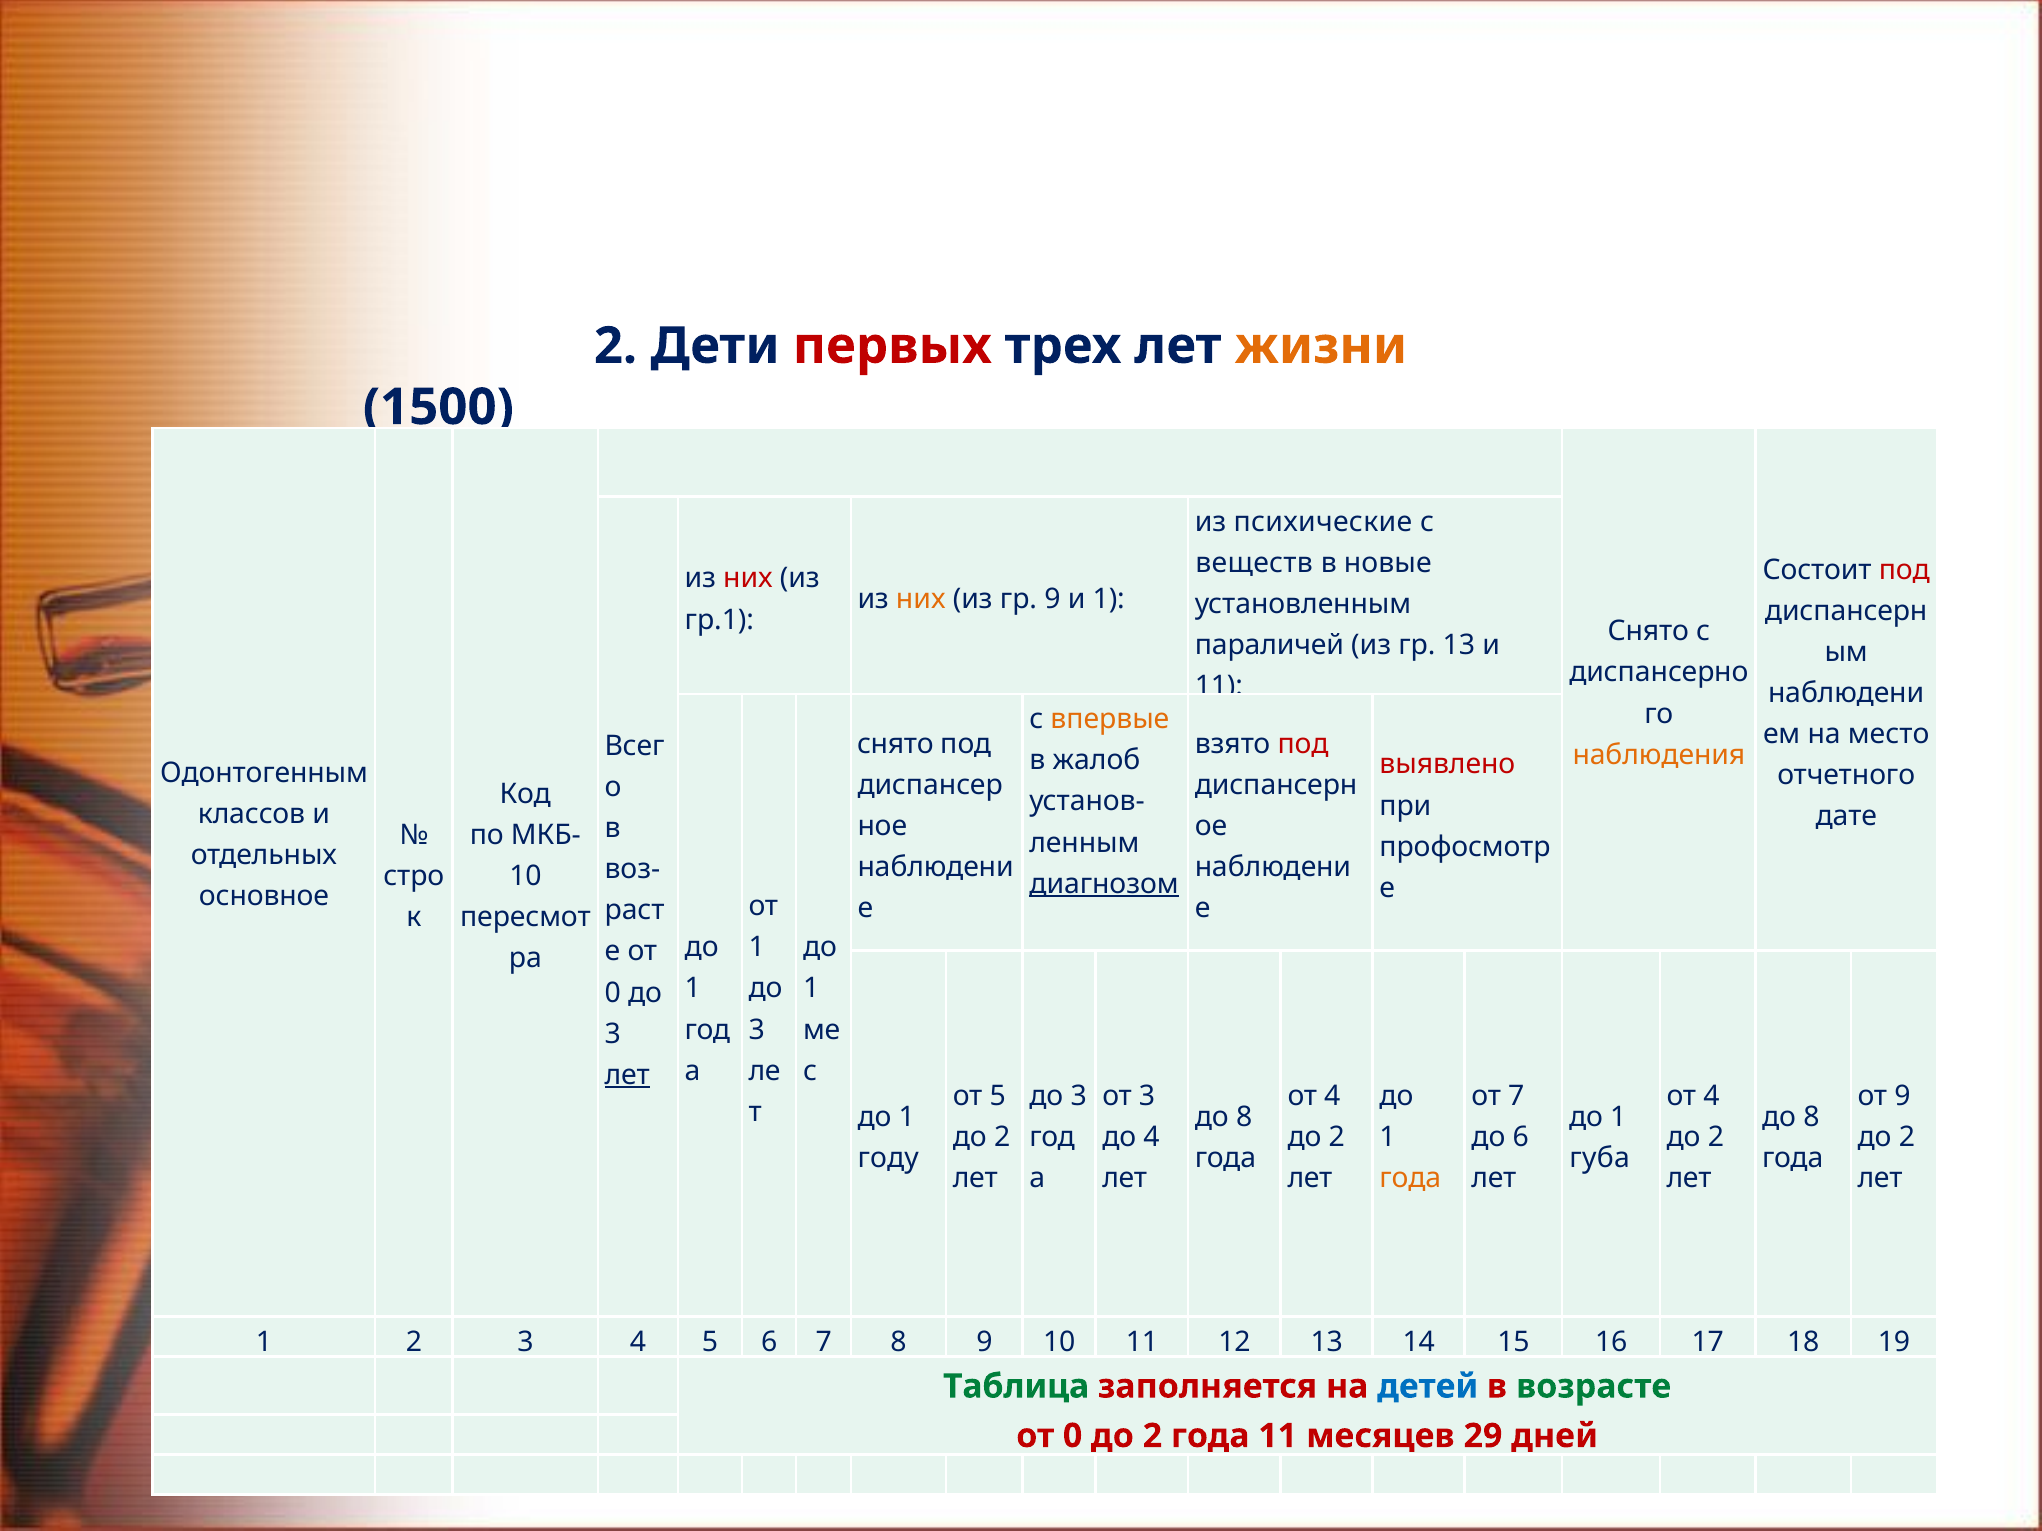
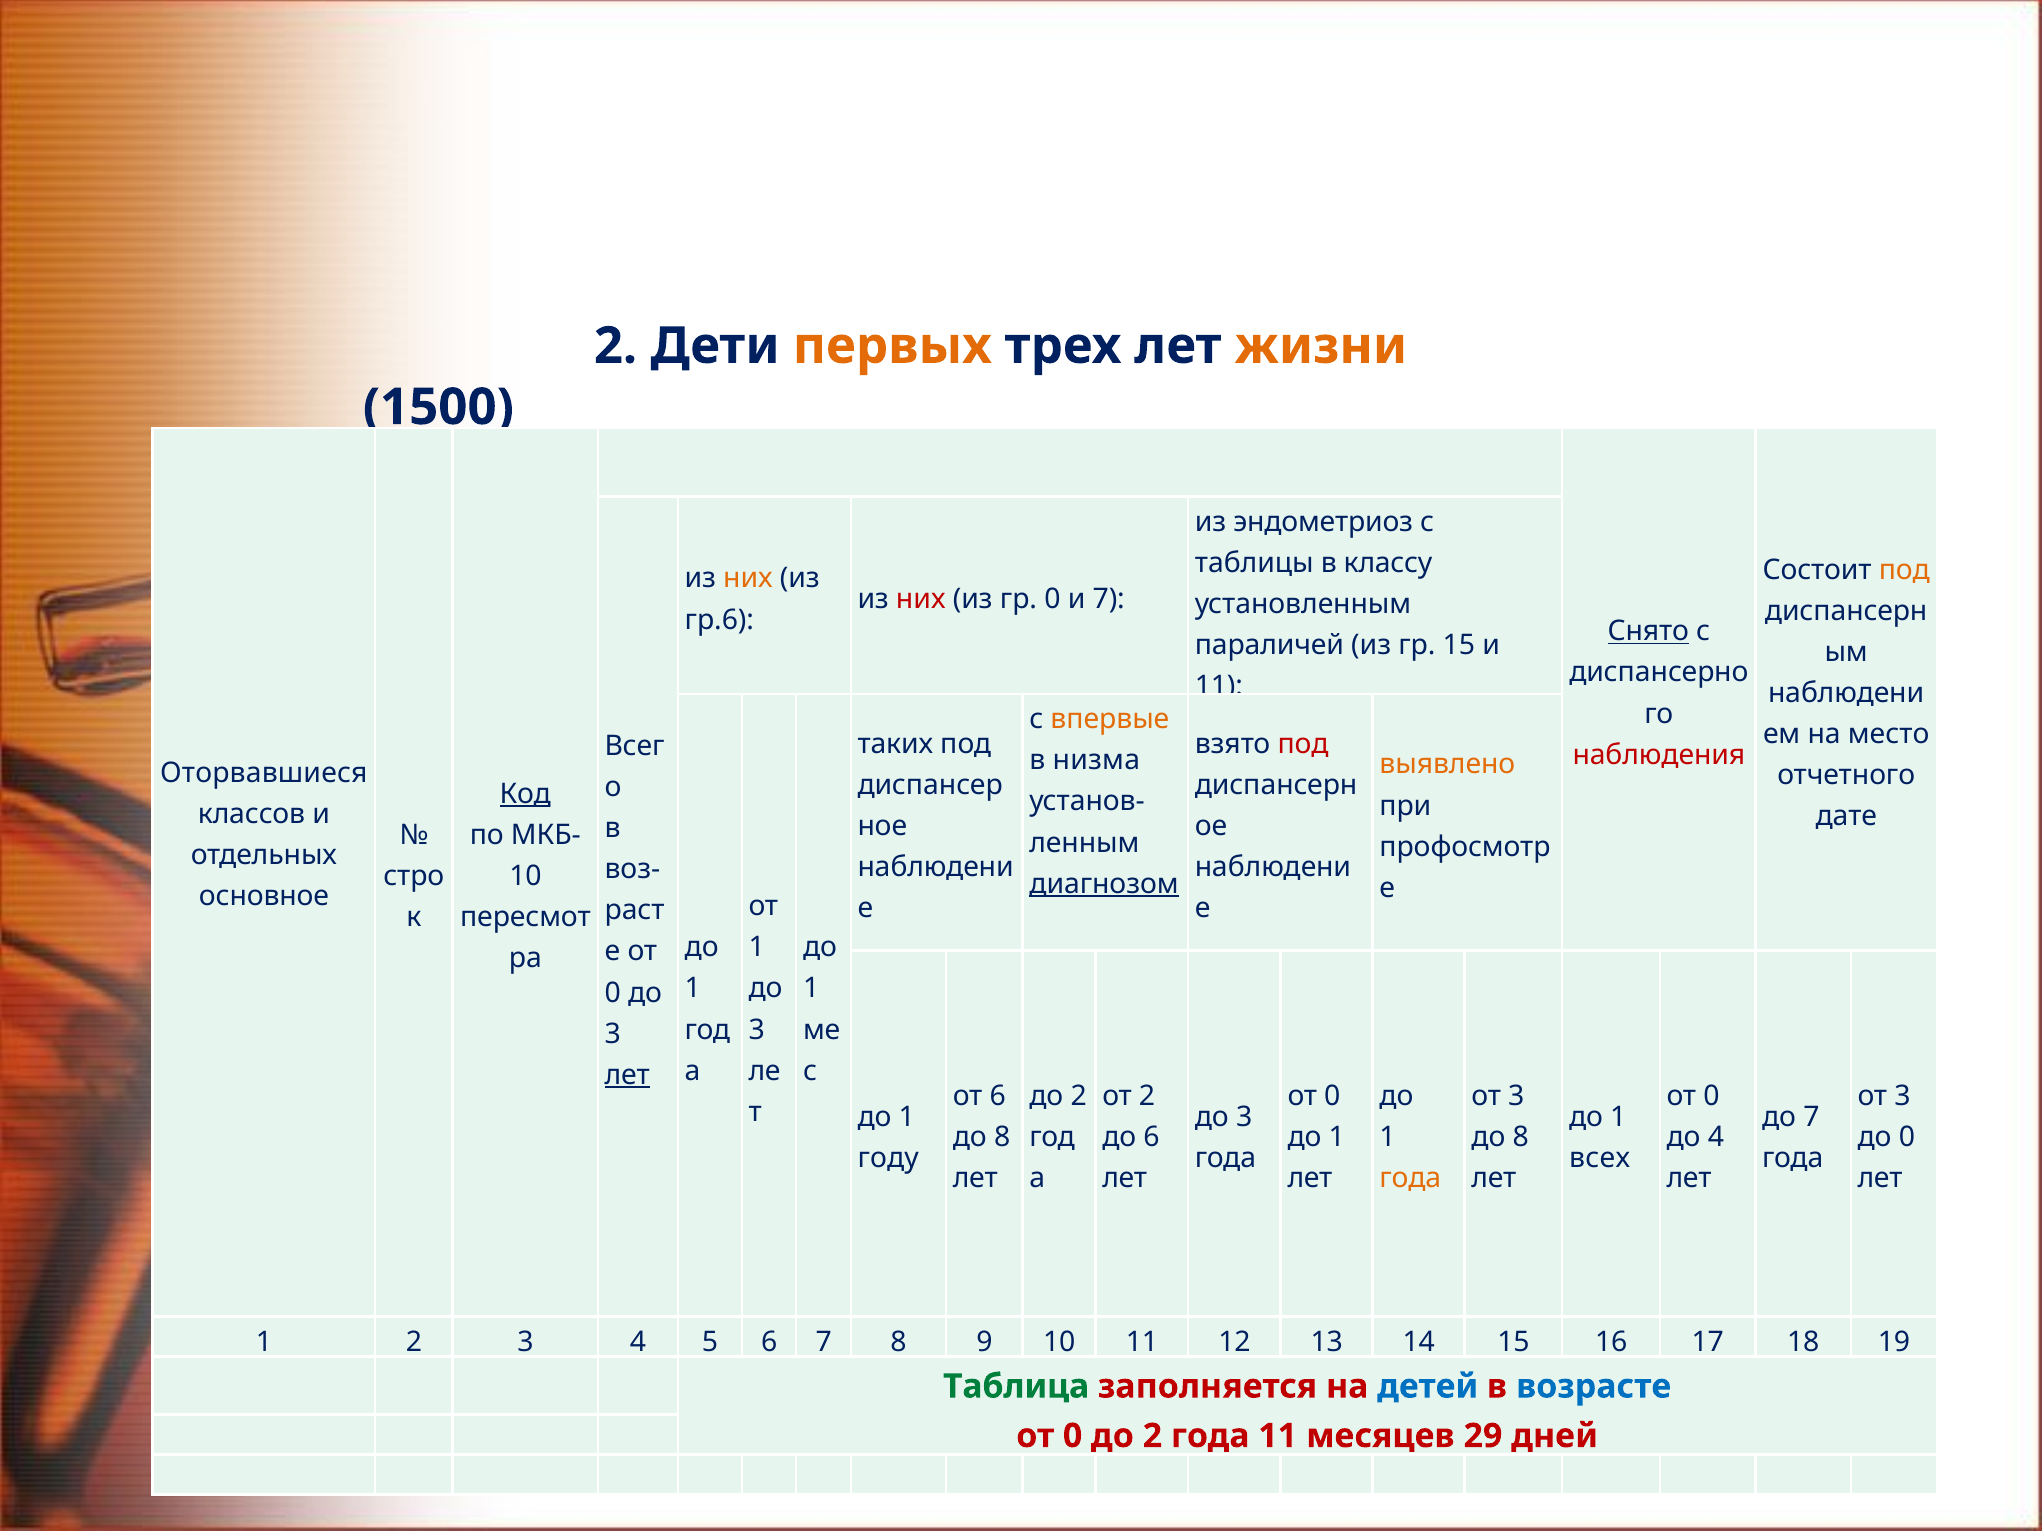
первых colour: red -> orange
психические: психические -> эндометриоз
веществ: веществ -> таблицы
новые: новые -> классу
под at (1904, 570) colour: red -> orange
них at (748, 579) colour: red -> orange
них at (921, 599) colour: orange -> red
гр 9: 9 -> 0
и 1: 1 -> 7
гр.1: гр.1 -> гр.6
Снято at (1648, 632) underline: none -> present
гр 13: 13 -> 15
снято at (895, 744): снято -> таких
наблюдения colour: orange -> red
жалоб: жалоб -> низма
выявлено colour: red -> orange
Одонтогенным: Одонтогенным -> Оторвавшиеся
Код underline: none -> present
от 5: 5 -> 6
3 at (1079, 1097): 3 -> 2
от 3: 3 -> 2
4 at (1332, 1097): 4 -> 0
7 at (1516, 1097): 7 -> 3
4 at (1711, 1097): 4 -> 0
9 at (1902, 1097): 9 -> 3
8 at (1244, 1117): 8 -> 3
8 at (1811, 1117): 8 -> 7
2 at (1002, 1138): 2 -> 8
до 4: 4 -> 6
2 at (1337, 1138): 2 -> 1
6 at (1521, 1138): 6 -> 8
2 at (1716, 1138): 2 -> 4
2 at (1907, 1138): 2 -> 0
губа: губа -> всех
возрасте colour: green -> blue
